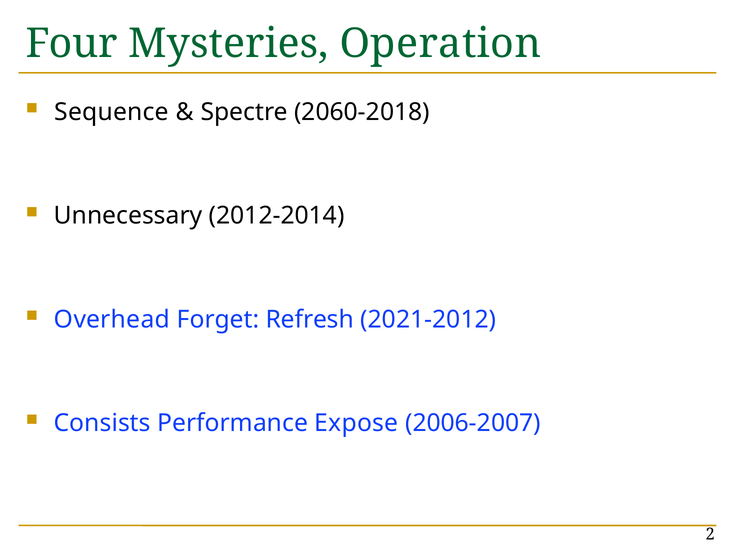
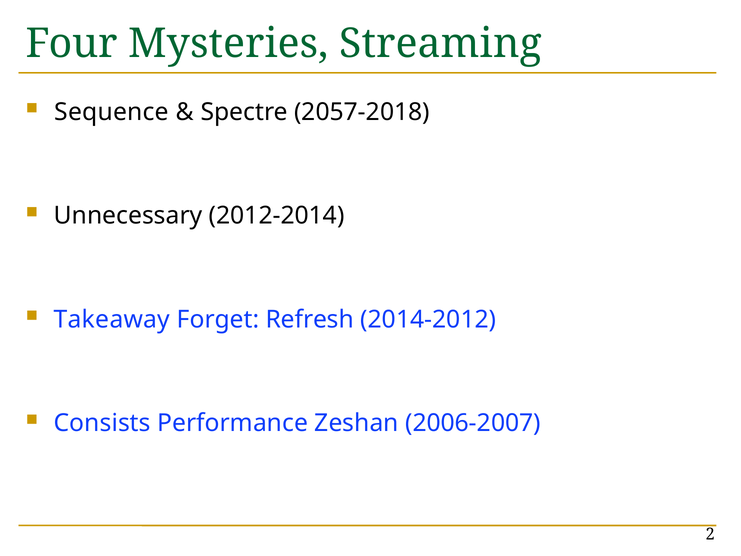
Operation: Operation -> Streaming
2060-2018: 2060-2018 -> 2057-2018
Overhead: Overhead -> Takeaway
2021-2012: 2021-2012 -> 2014-2012
Expose: Expose -> Zeshan
